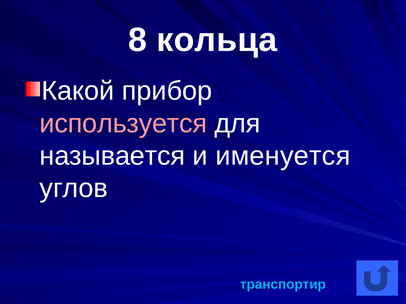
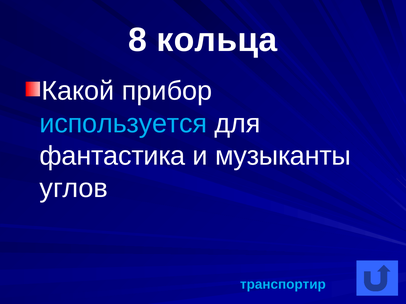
используется colour: pink -> light blue
называется: называется -> фантастика
именуется: именуется -> музыканты
